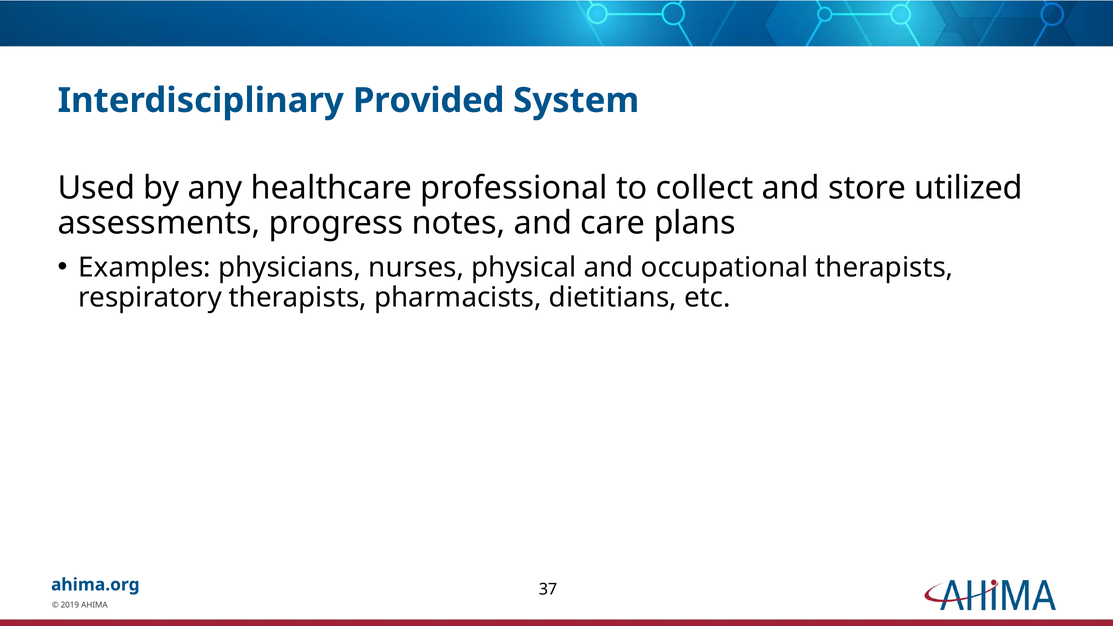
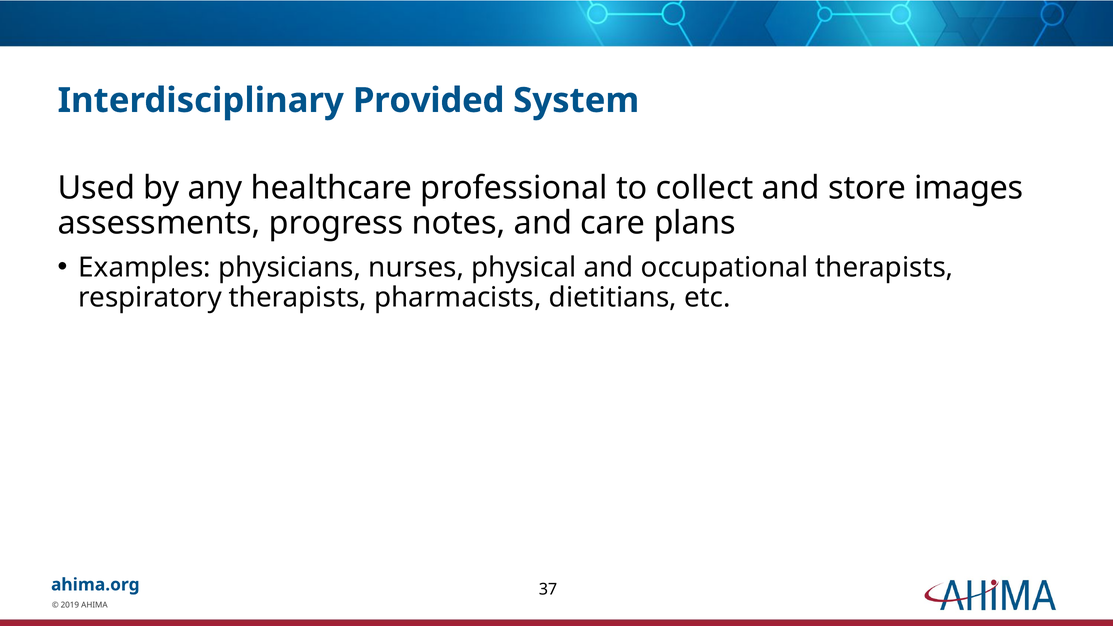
utilized: utilized -> images
